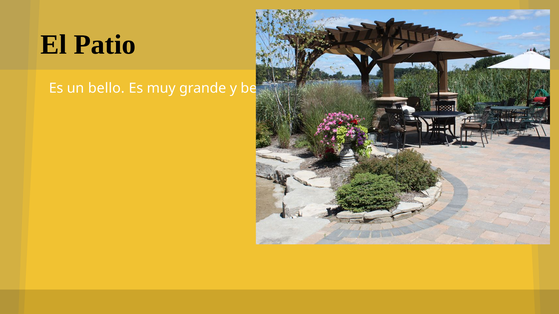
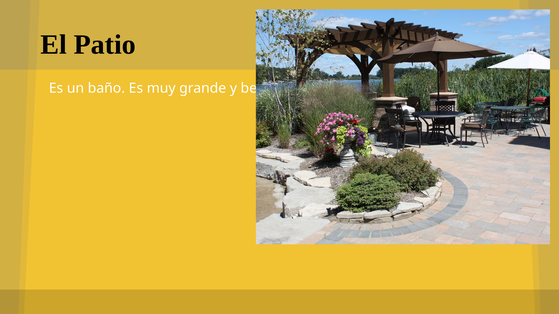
un bello: bello -> baño
